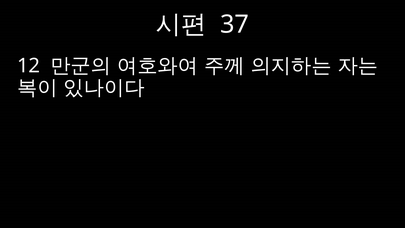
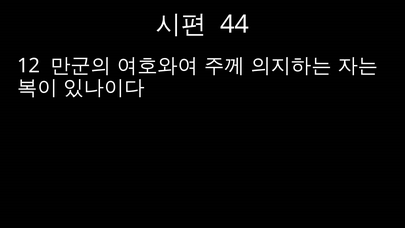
37: 37 -> 44
